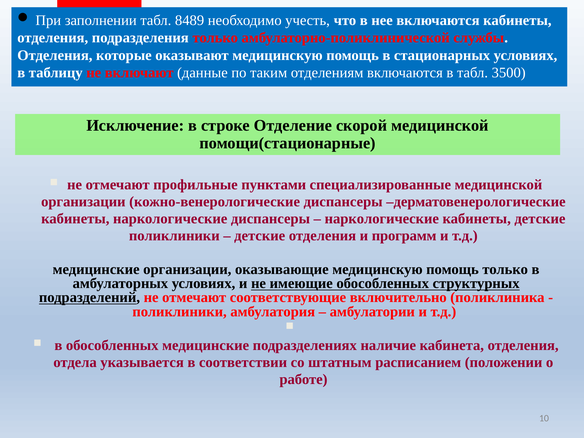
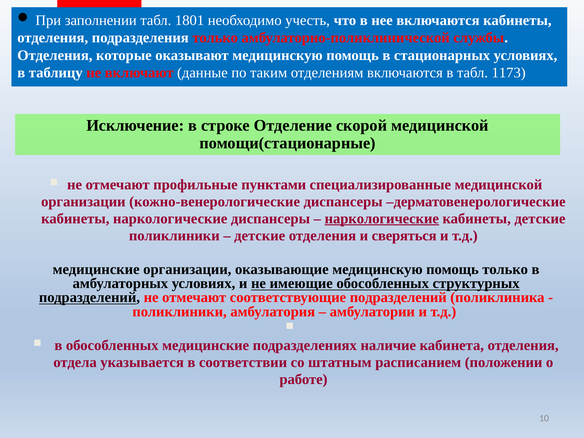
8489: 8489 -> 1801
3500: 3500 -> 1173
наркологические at (382, 219) underline: none -> present
программ: программ -> сверяться
соответствующие включительно: включительно -> подразделений
